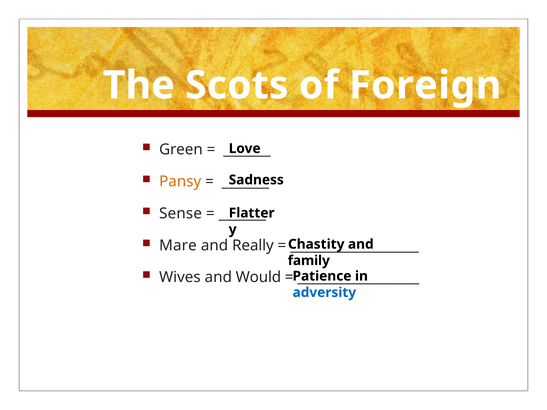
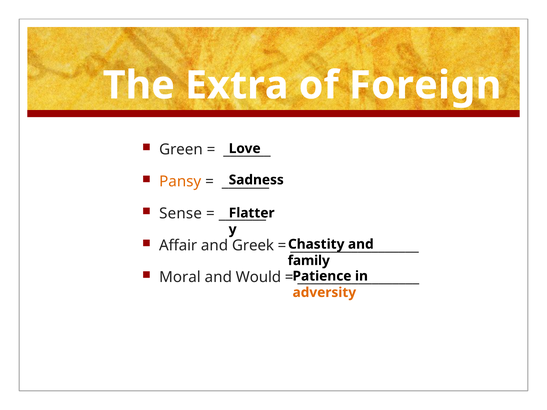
Scots: Scots -> Extra
Mare: Mare -> Affair
Really: Really -> Greek
Wives: Wives -> Moral
adversity colour: blue -> orange
